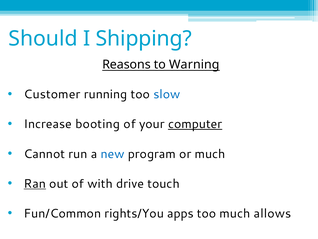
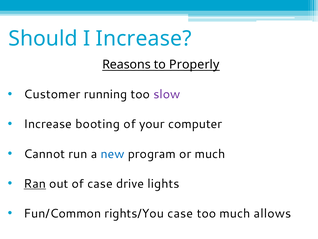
I Shipping: Shipping -> Increase
Warning: Warning -> Properly
slow colour: blue -> purple
computer underline: present -> none
of with: with -> case
touch: touch -> lights
rights/You apps: apps -> case
